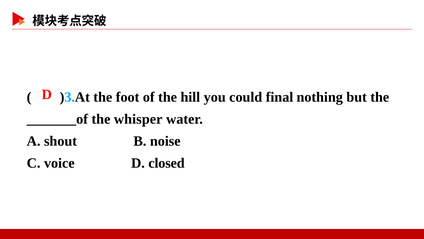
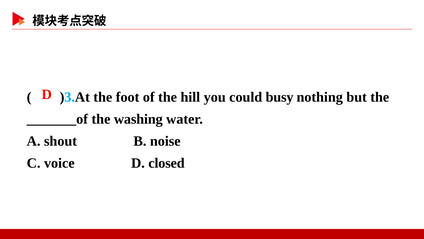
final: final -> busy
whisper: whisper -> washing
